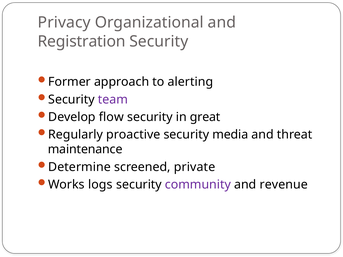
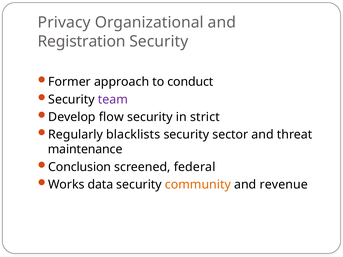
alerting: alerting -> conduct
great: great -> strict
proactive: proactive -> blacklists
media: media -> sector
Determine: Determine -> Conclusion
private: private -> federal
logs: logs -> data
community colour: purple -> orange
